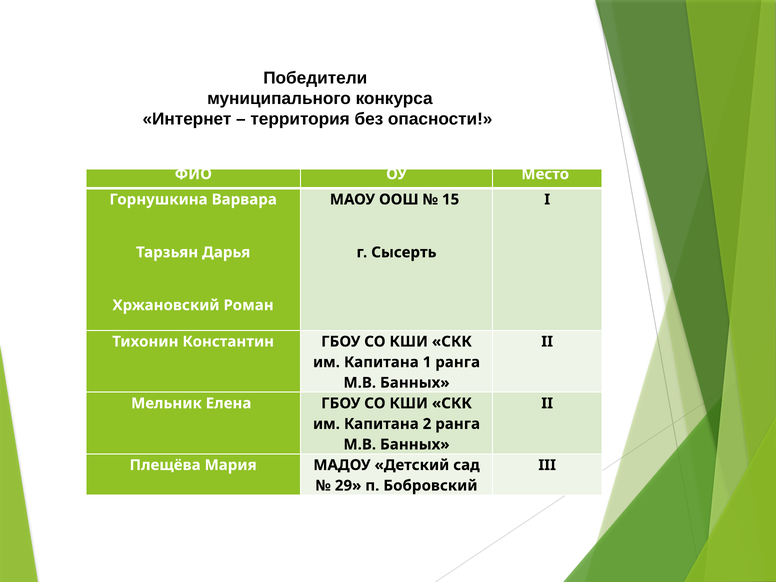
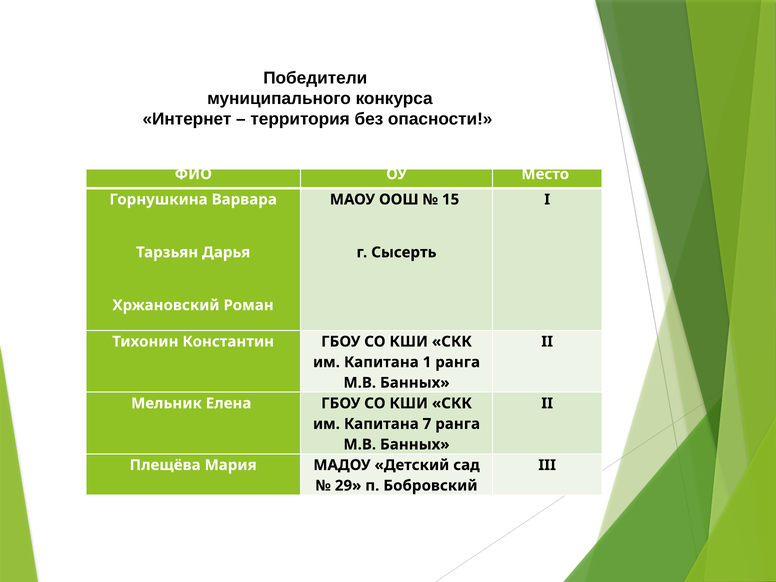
2: 2 -> 7
